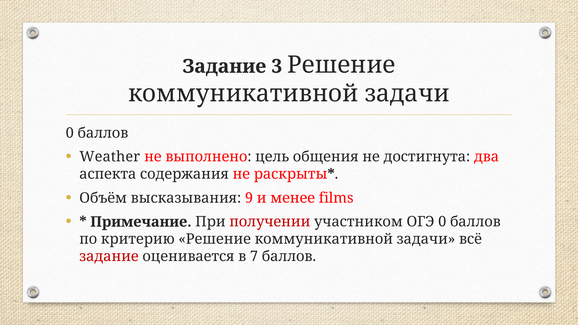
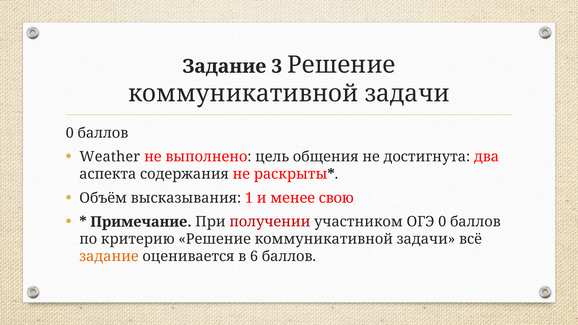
9: 9 -> 1
films: films -> свою
задание at (109, 257) colour: red -> orange
7: 7 -> 6
